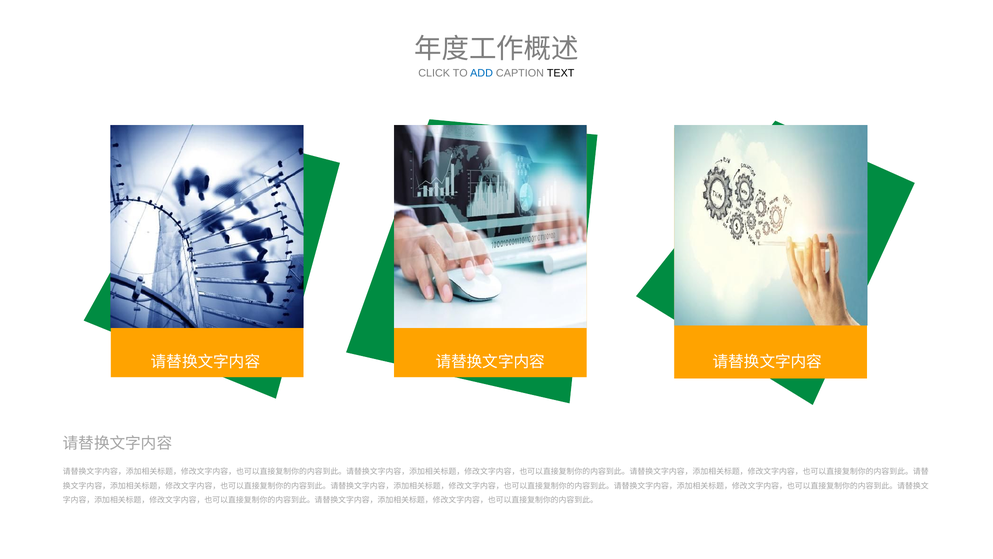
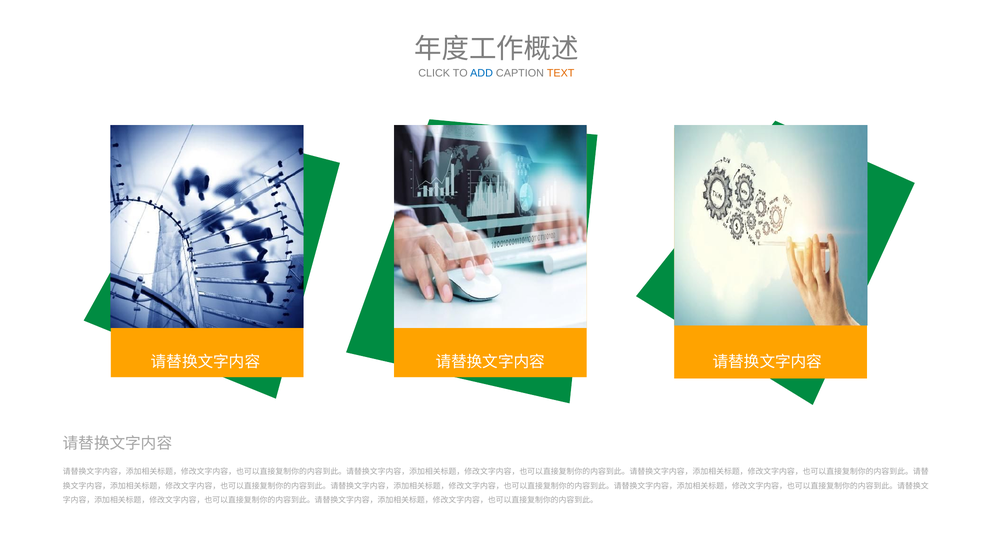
TEXT colour: black -> orange
